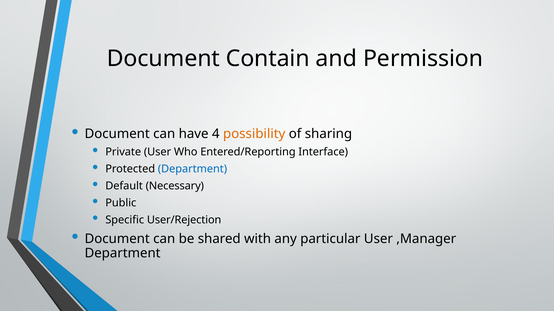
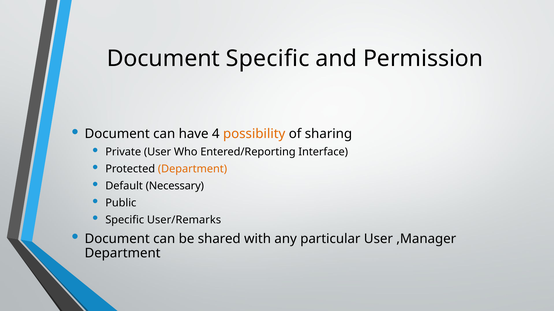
Document Contain: Contain -> Specific
Department at (192, 169) colour: blue -> orange
User/Rejection: User/Rejection -> User/Remarks
